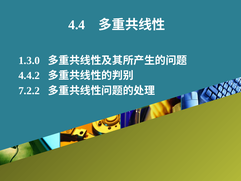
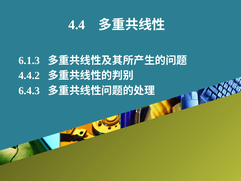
1.3.0: 1.3.0 -> 6.1.3
7.2.2: 7.2.2 -> 6.4.3
